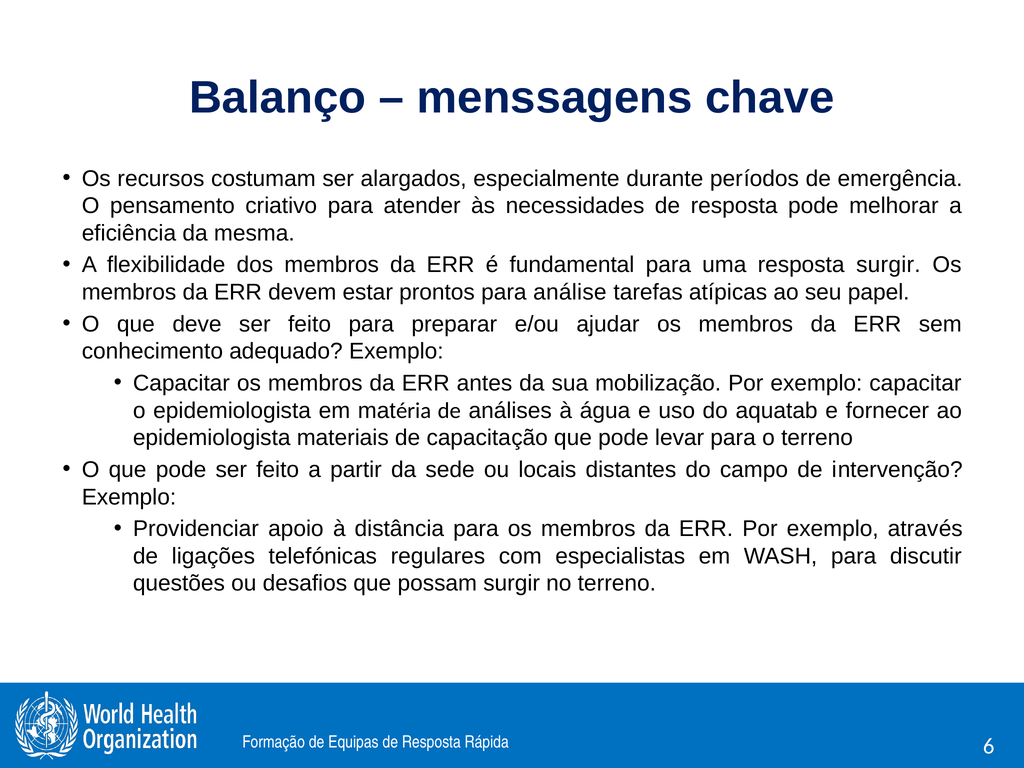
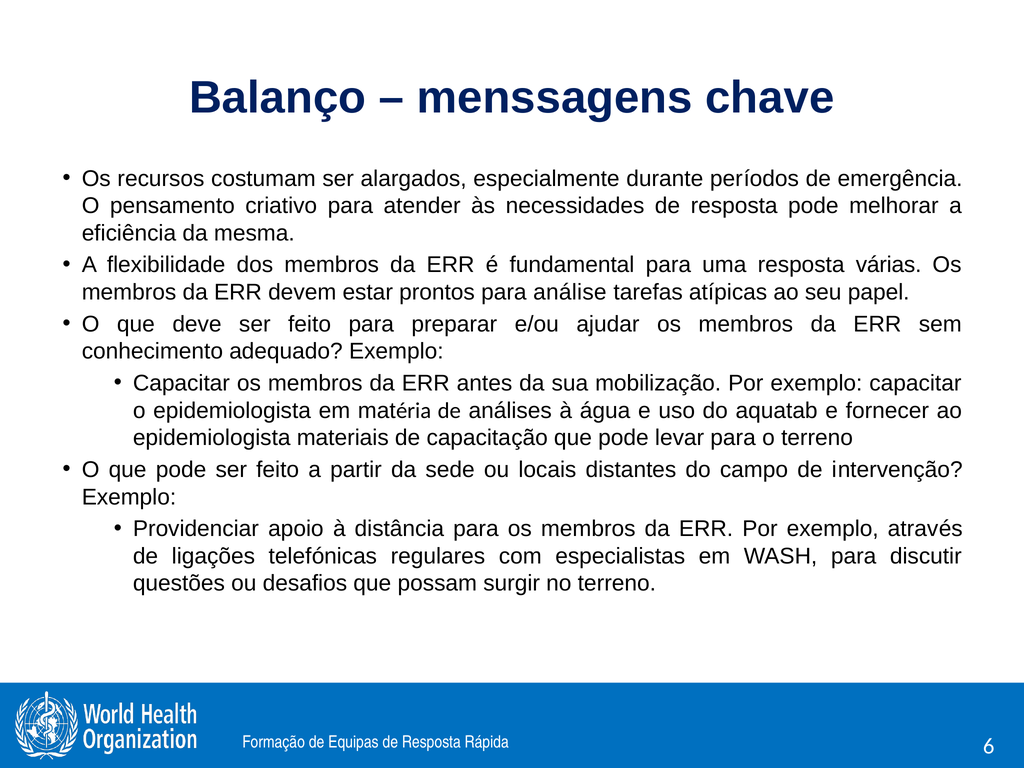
resposta surgir: surgir -> várias
